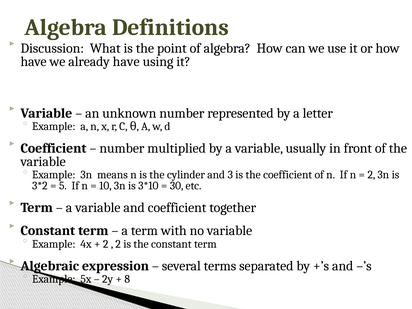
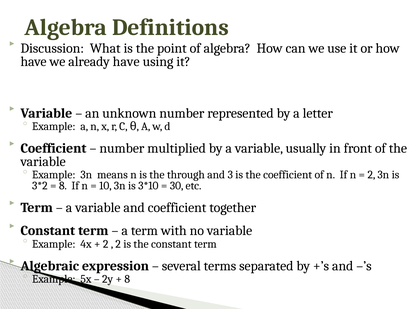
cylinder: cylinder -> through
5 at (63, 186): 5 -> 8
